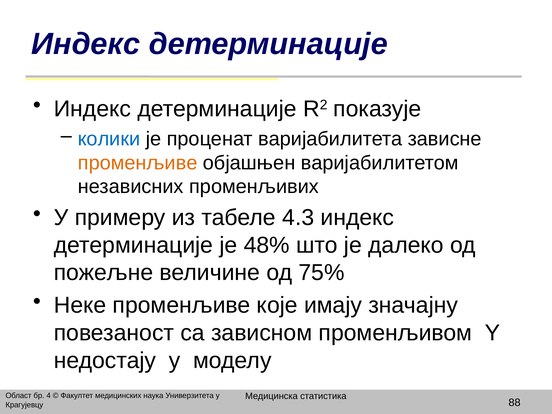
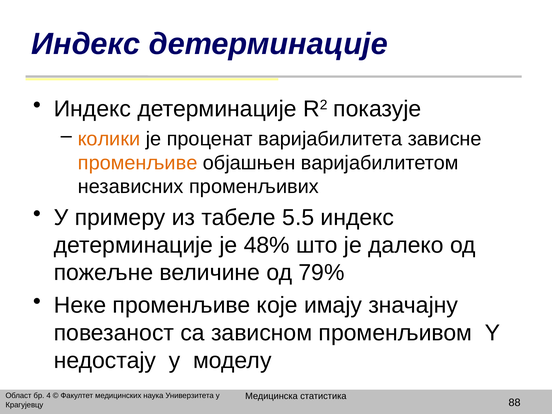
колики colour: blue -> orange
4.3: 4.3 -> 5.5
75%: 75% -> 79%
